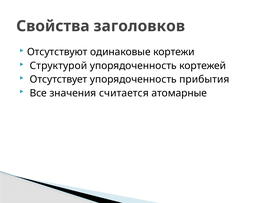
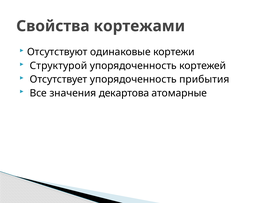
заголовков: заголовков -> кортежами
считается: считается -> декартова
